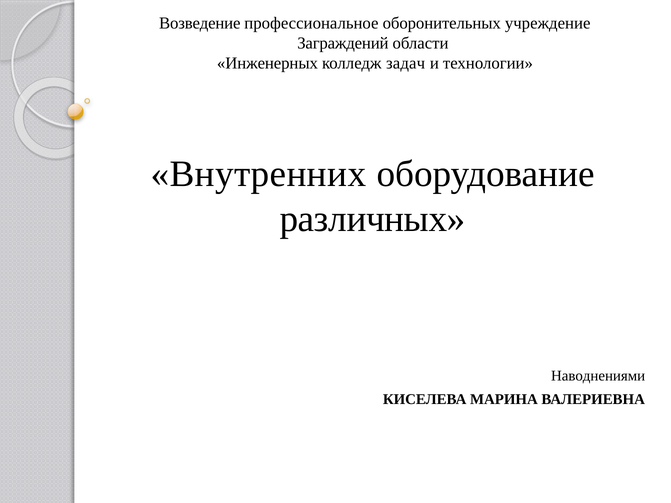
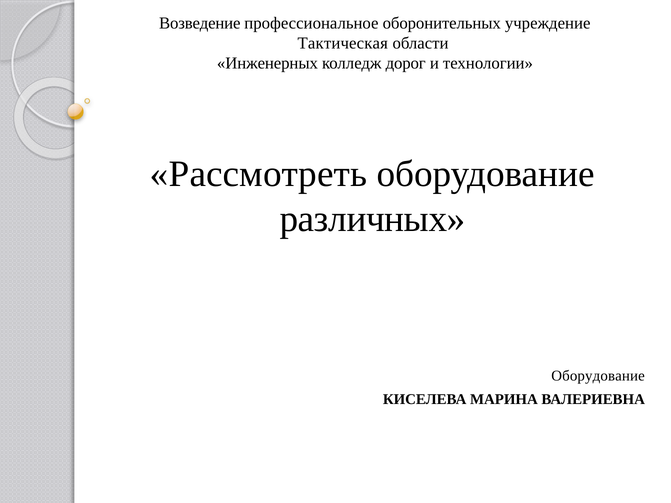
Заграждений: Заграждений -> Тактическая
задач: задач -> дорог
Внутренних: Внутренних -> Рассмотреть
Наводнениями at (598, 376): Наводнениями -> Оборудование
